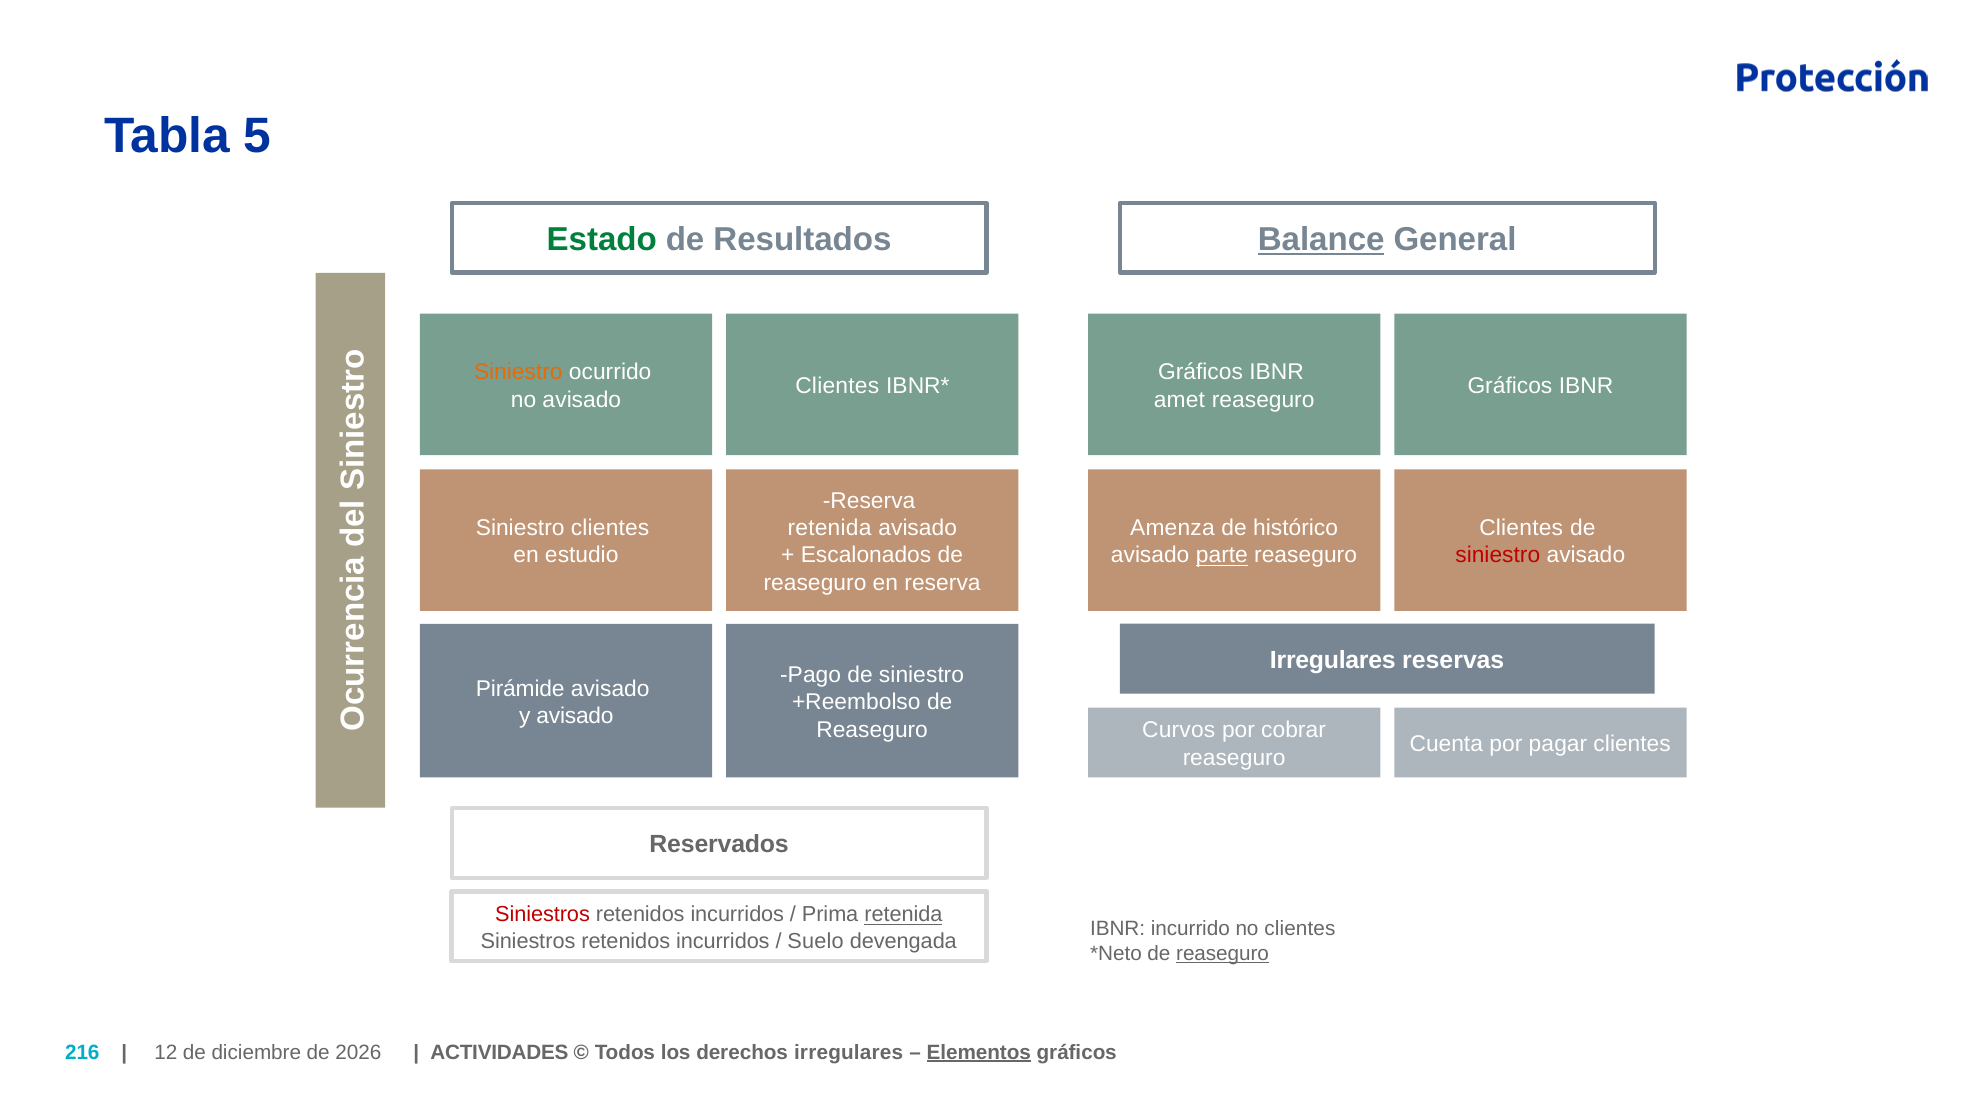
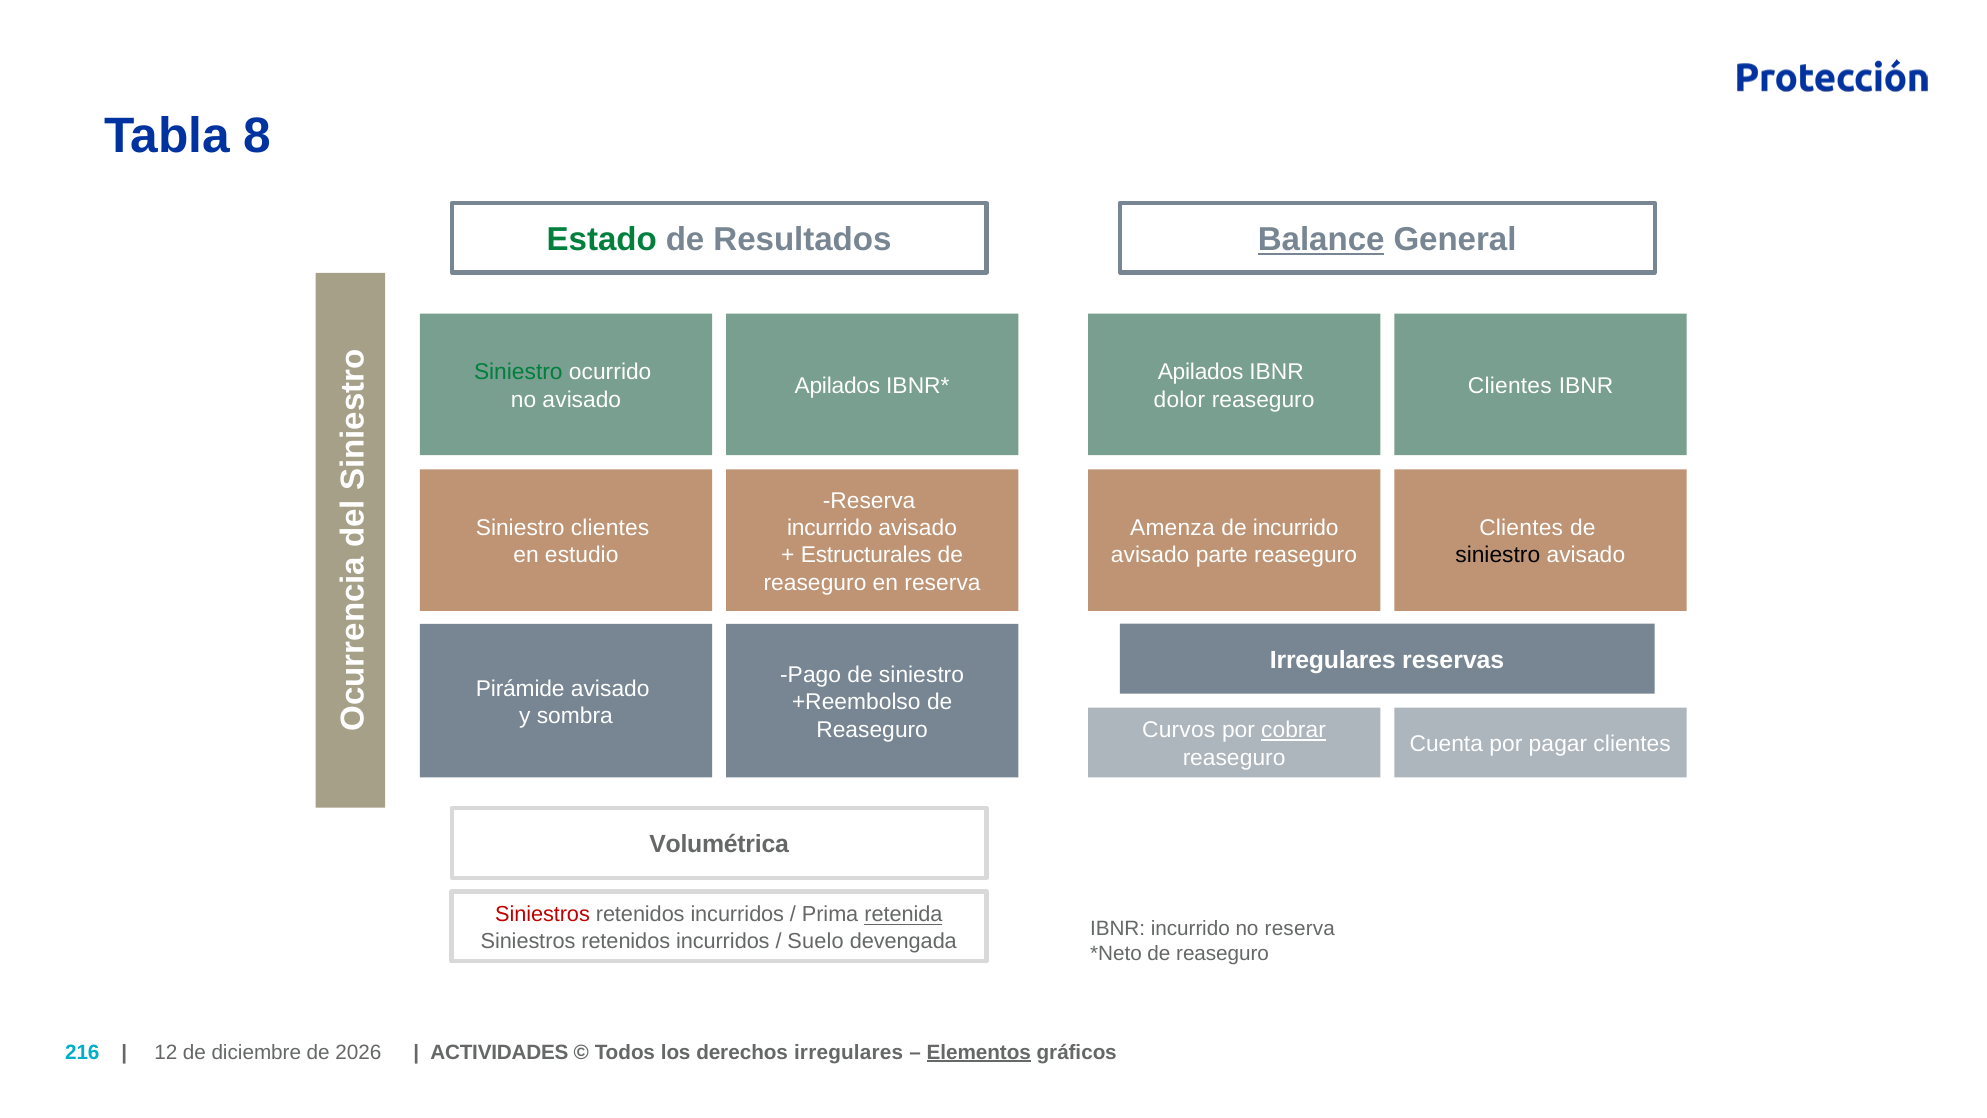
5: 5 -> 8
Siniestro at (518, 372) colour: orange -> green
Gráficos at (1200, 372): Gráficos -> Apilados
Clientes at (837, 386): Clientes -> Apilados
Gráficos at (1510, 386): Gráficos -> Clientes
amet: amet -> dolor
retenida at (830, 528): retenida -> incurrido
de histórico: histórico -> incurrido
Escalonados: Escalonados -> Estructurales
parte underline: present -> none
siniestro at (1498, 555) colour: red -> black
y avisado: avisado -> sombra
cobrar underline: none -> present
Reservados: Reservados -> Volumétrica
no clientes: clientes -> reserva
reaseguro at (1223, 954) underline: present -> none
